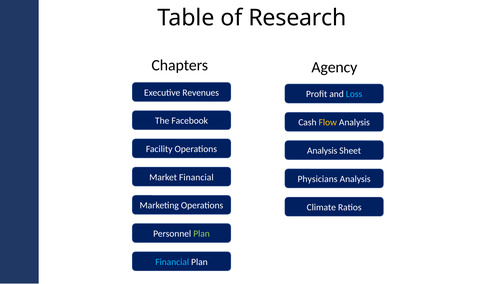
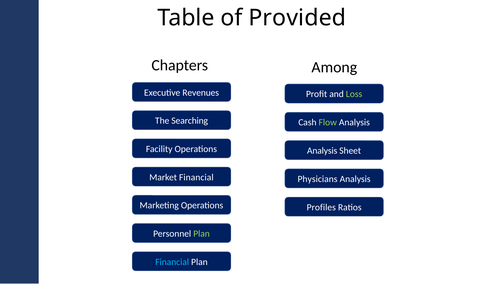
Research: Research -> Provided
Agency: Agency -> Among
Loss colour: light blue -> light green
Facebook: Facebook -> Searching
Flow colour: yellow -> light green
Climate: Climate -> Profiles
